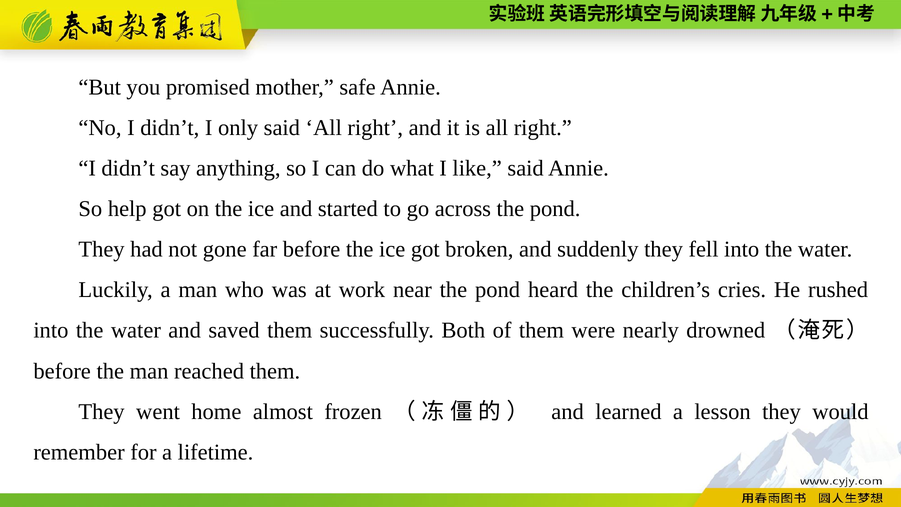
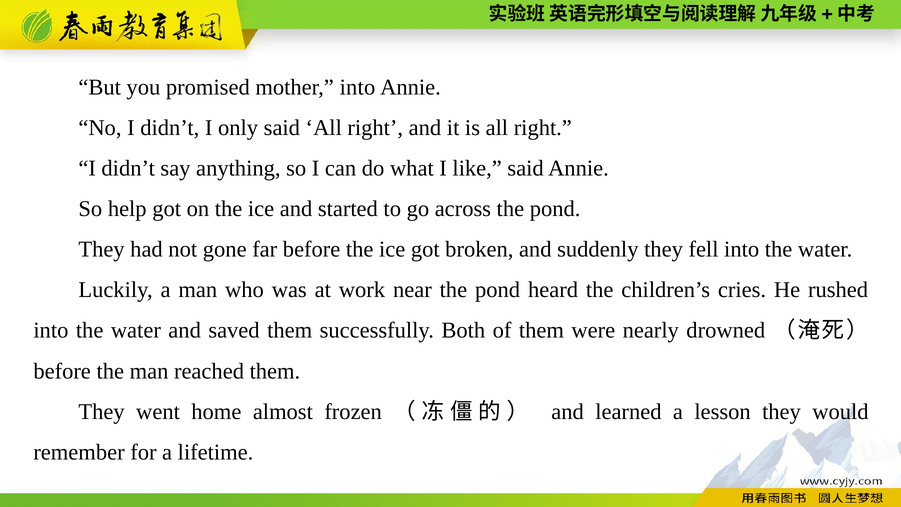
mother safe: safe -> into
